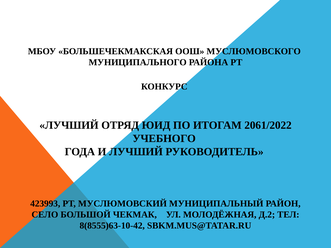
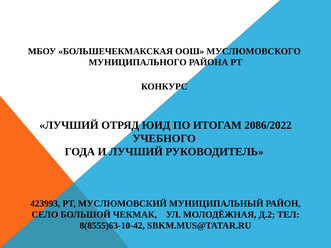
2061/2022: 2061/2022 -> 2086/2022
